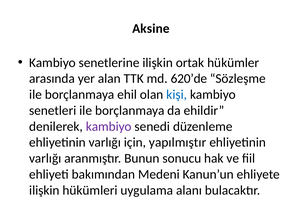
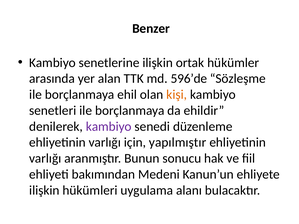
Aksine: Aksine -> Benzer
620’de: 620’de -> 596’de
kişi colour: blue -> orange
